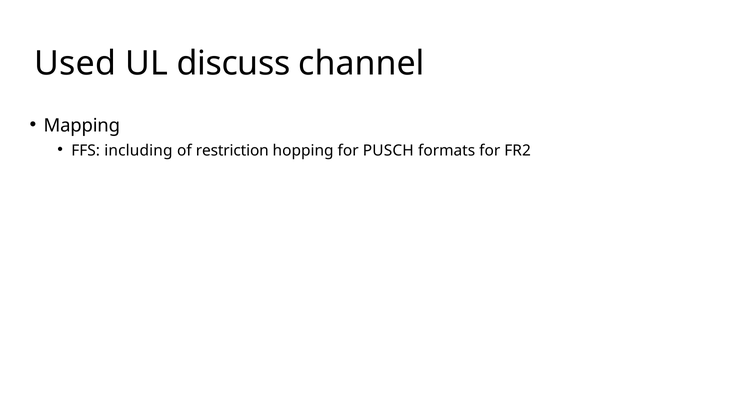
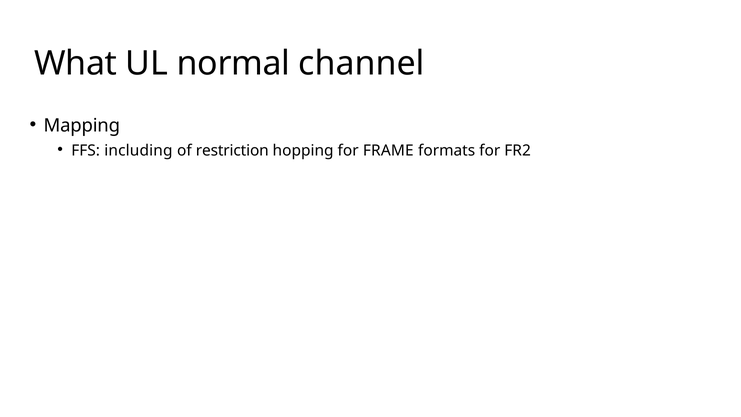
Used: Used -> What
discuss: discuss -> normal
PUSCH: PUSCH -> FRAME
